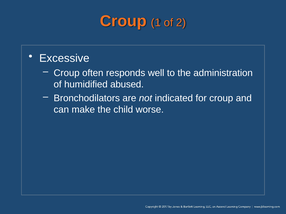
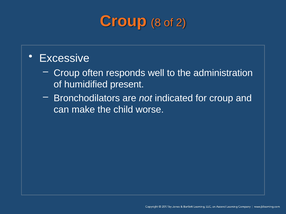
1: 1 -> 8
abused: abused -> present
